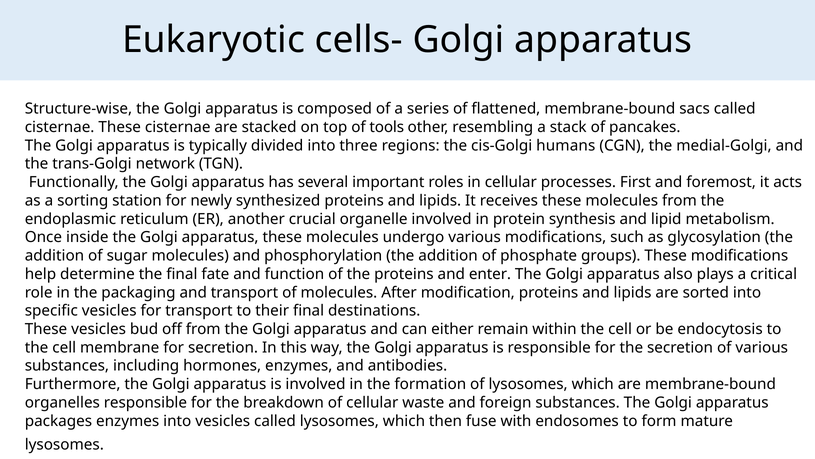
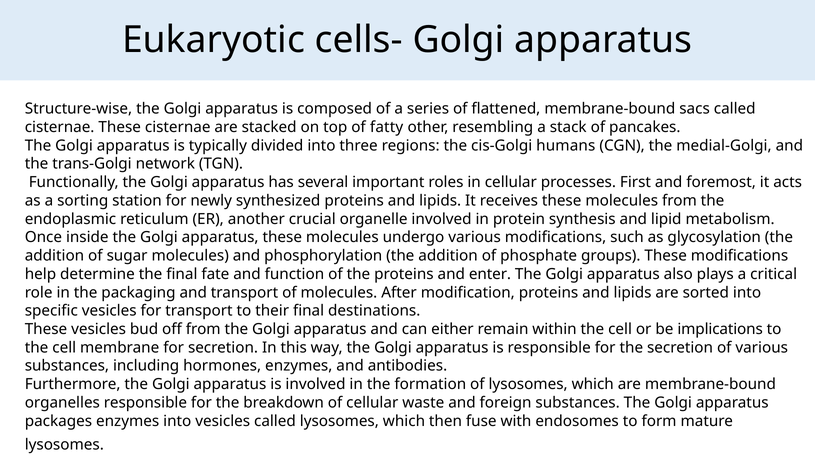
tools: tools -> fatty
endocytosis: endocytosis -> implications
